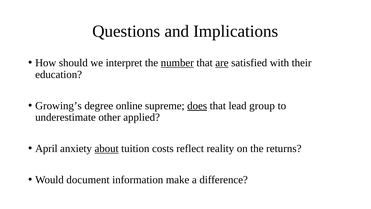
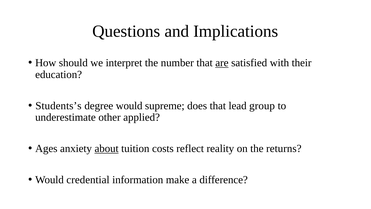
number underline: present -> none
Growing’s: Growing’s -> Students’s
degree online: online -> would
does underline: present -> none
April: April -> Ages
document: document -> credential
